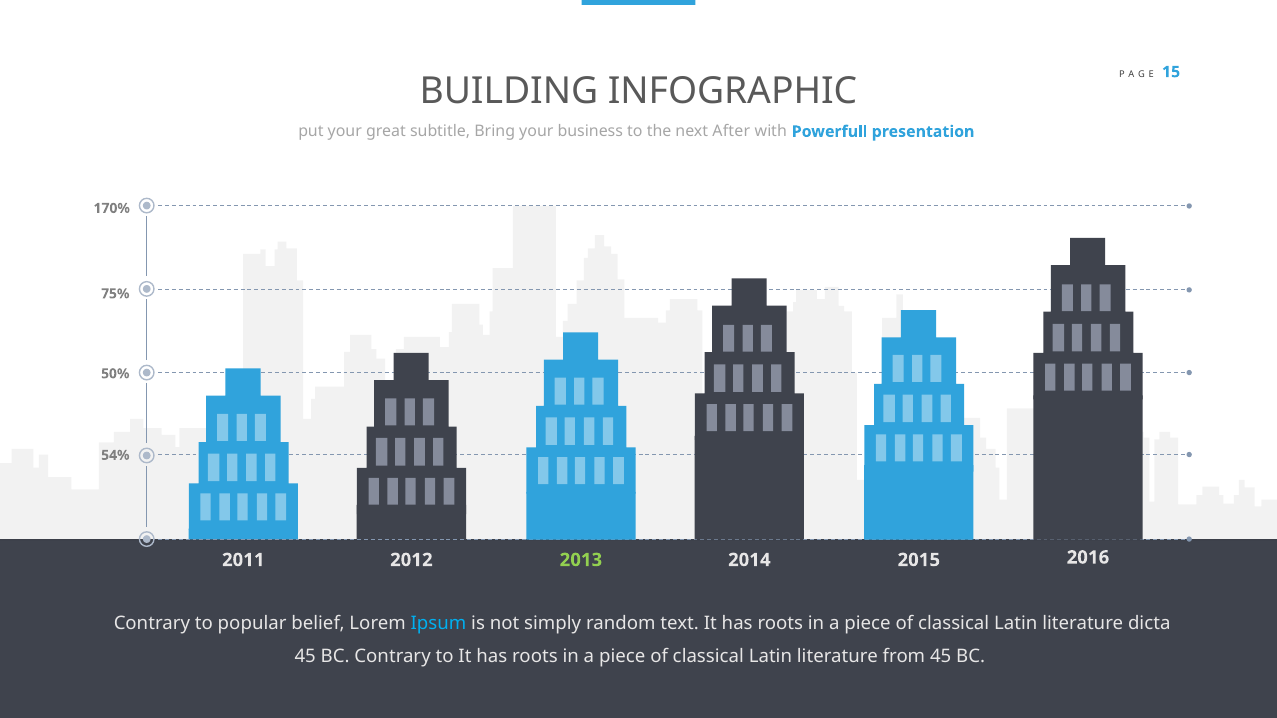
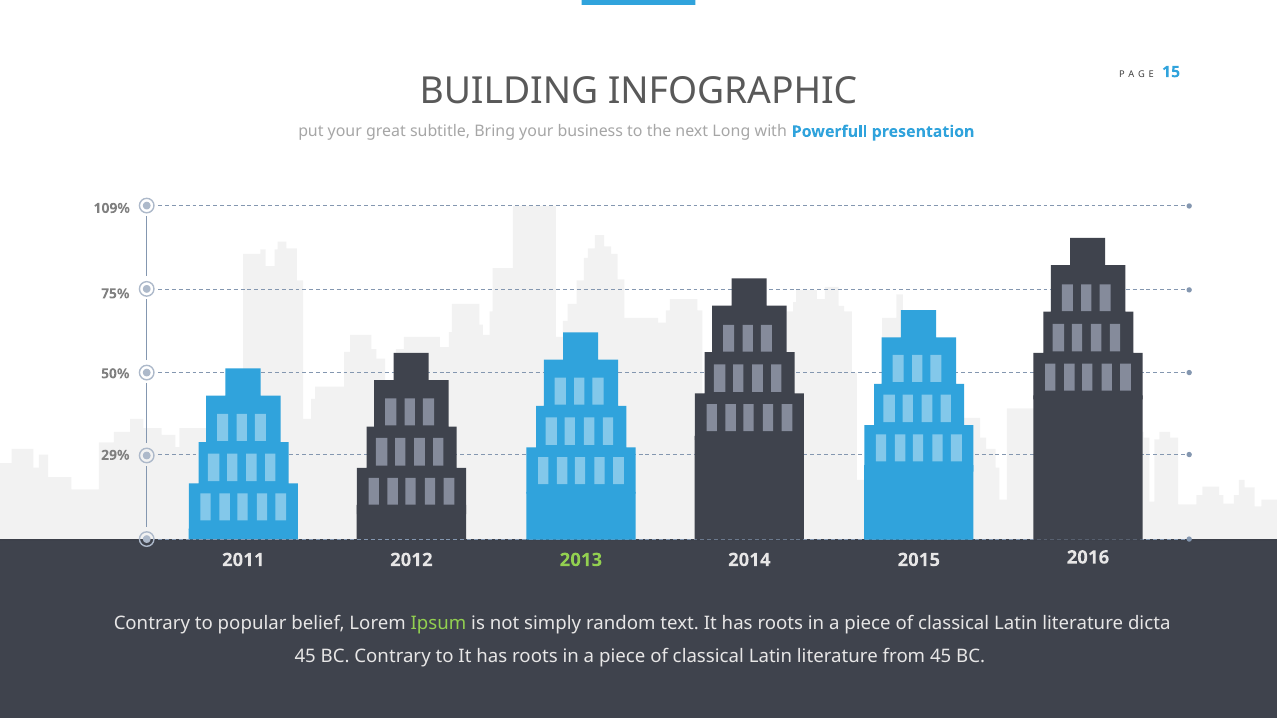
After: After -> Long
170%: 170% -> 109%
54%: 54% -> 29%
Ipsum colour: light blue -> light green
